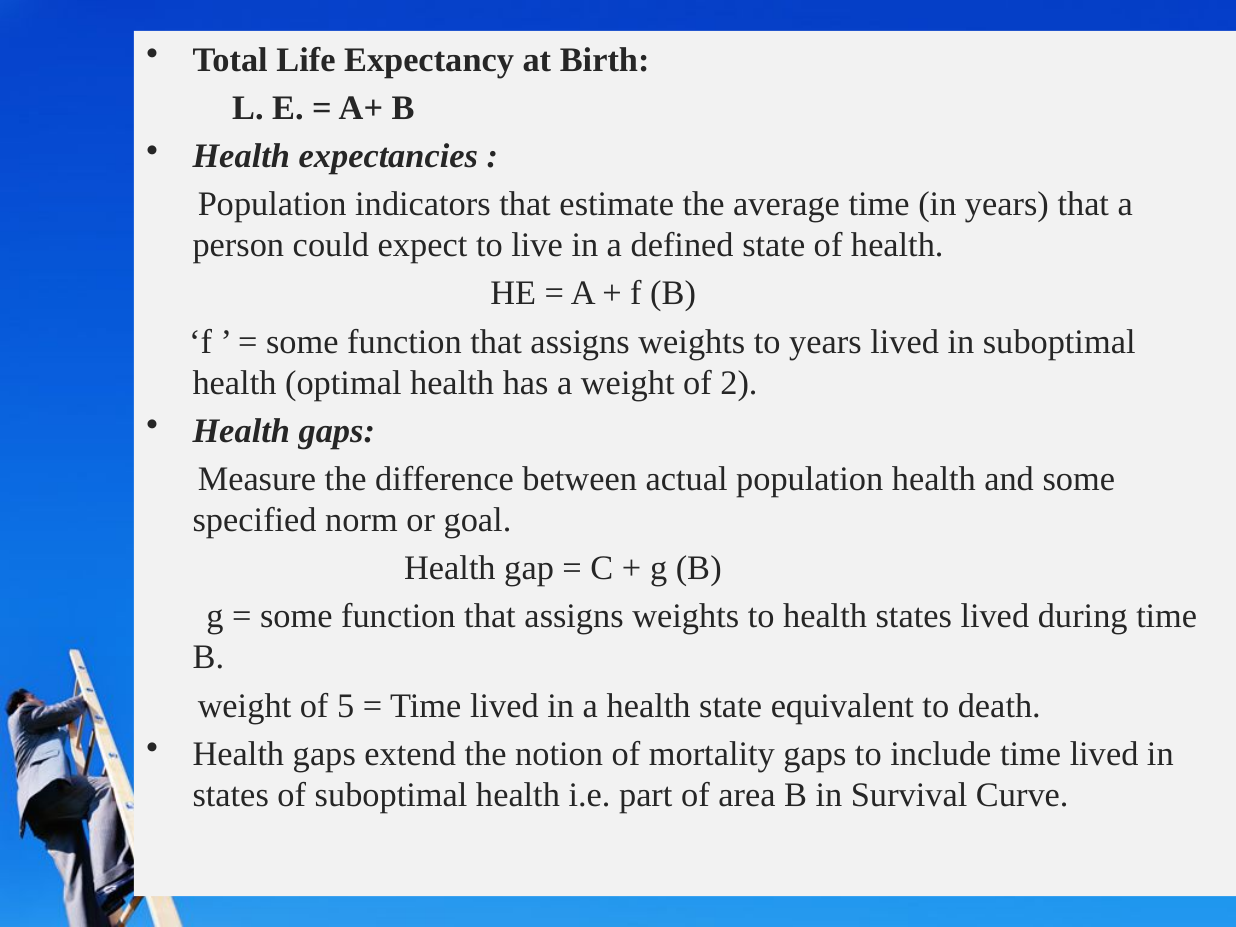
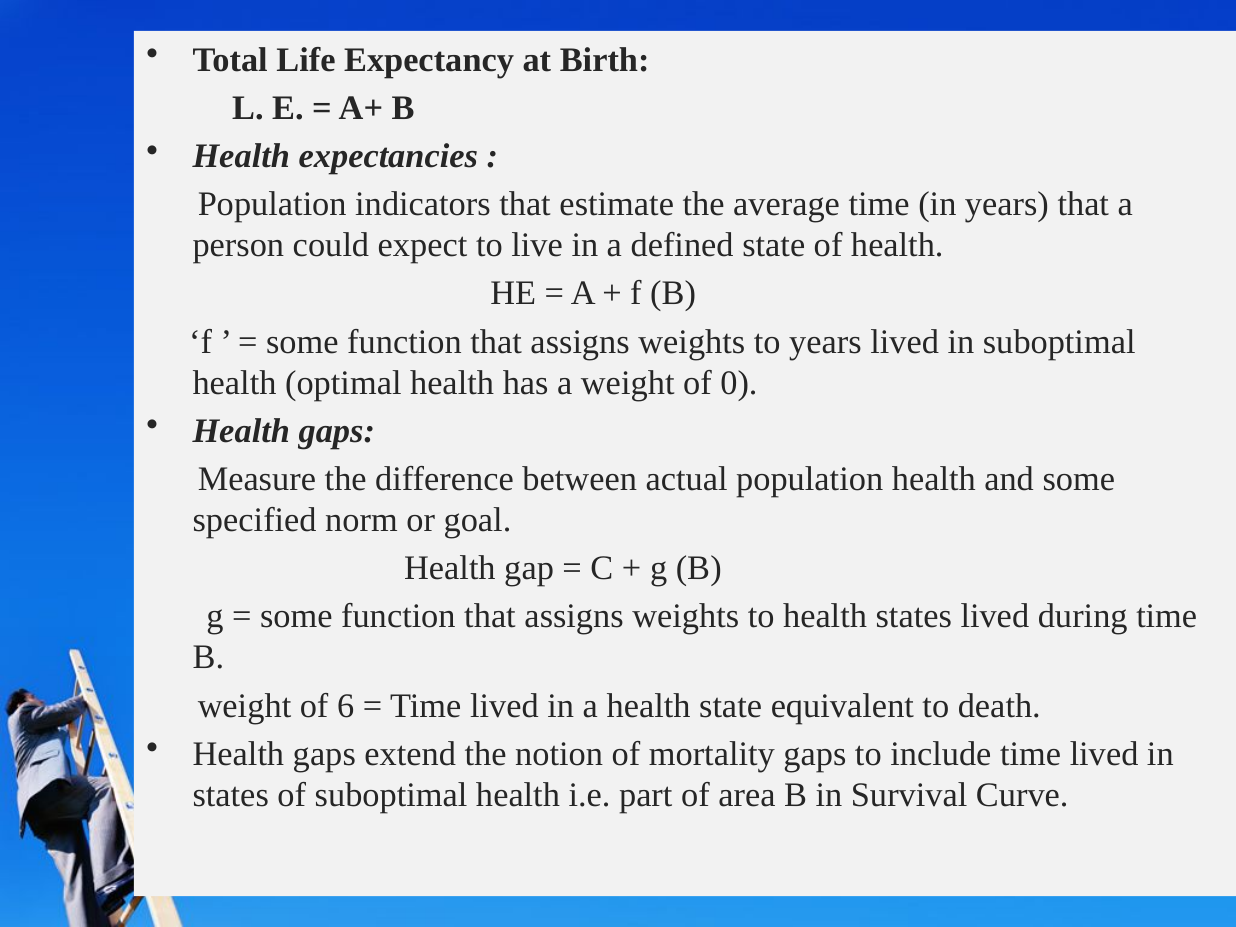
2: 2 -> 0
5: 5 -> 6
